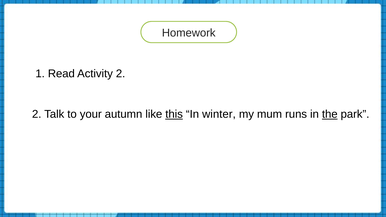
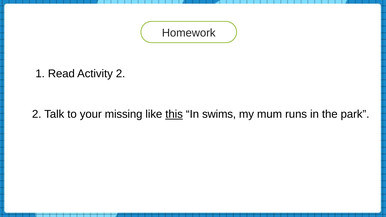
autumn: autumn -> missing
winter: winter -> swims
the underline: present -> none
